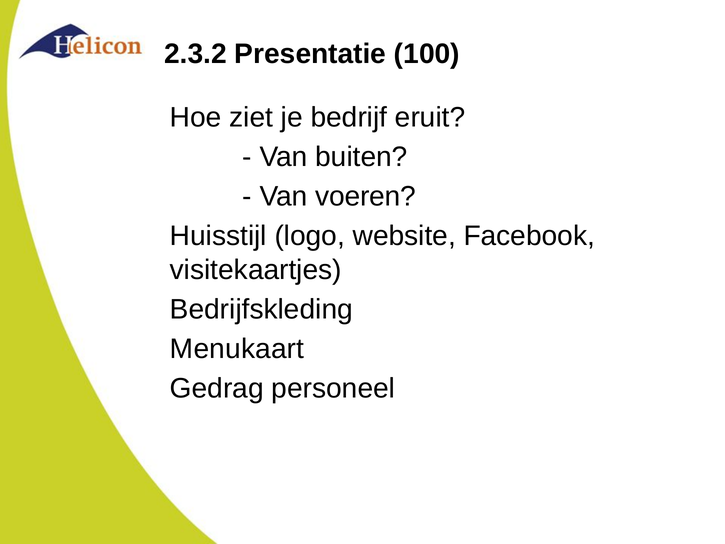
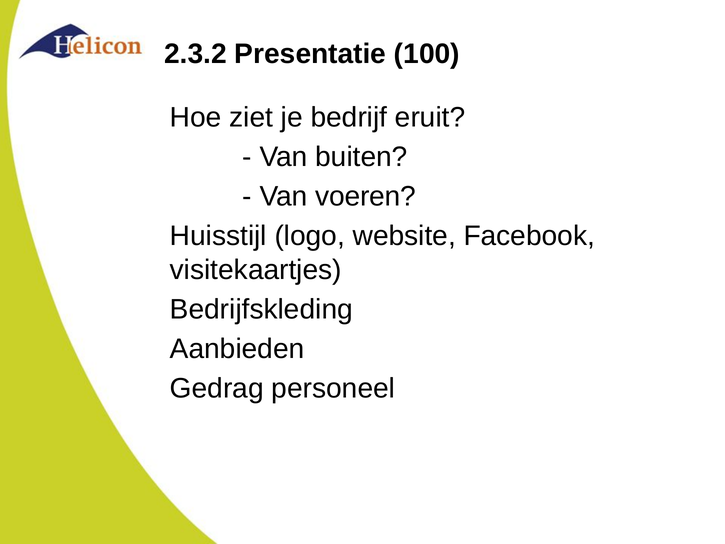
Menukaart: Menukaart -> Aanbieden
